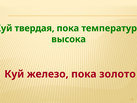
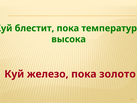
твердая: твердая -> блестит
